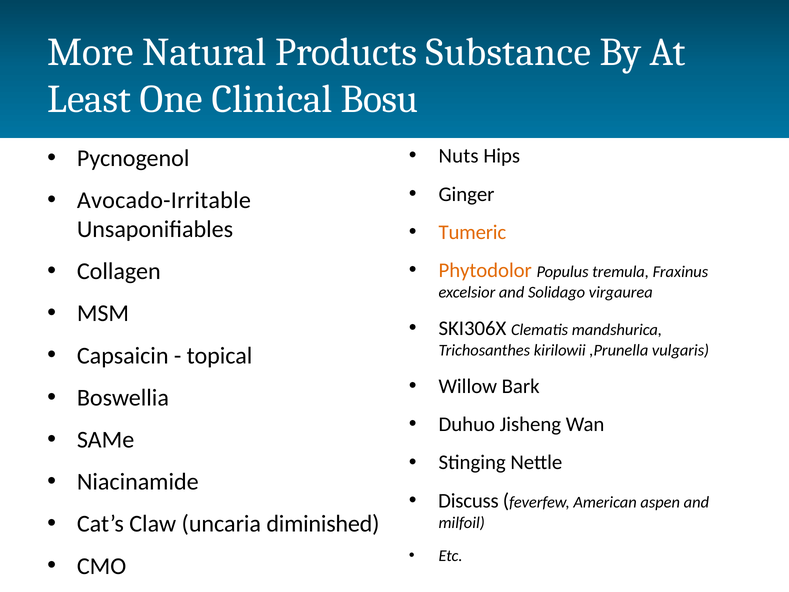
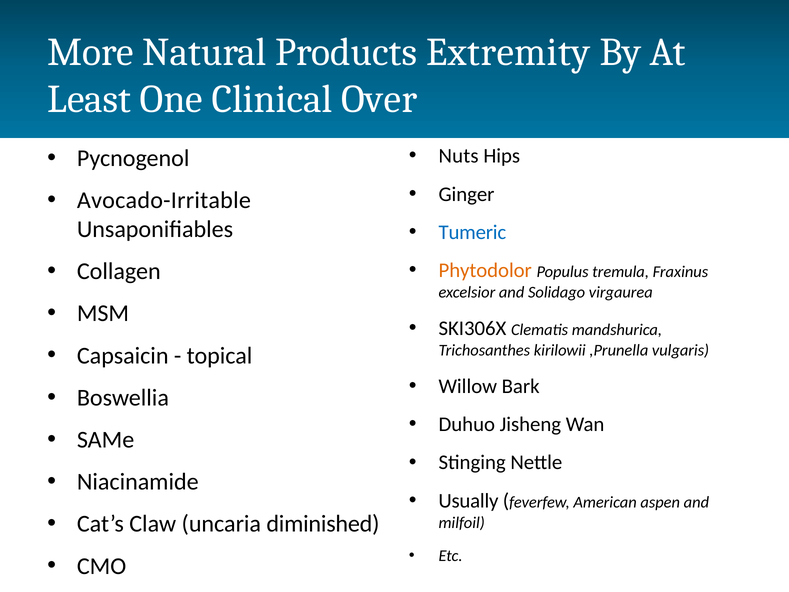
Substance: Substance -> Extremity
Bosu: Bosu -> Over
Tumeric colour: orange -> blue
Discuss: Discuss -> Usually
